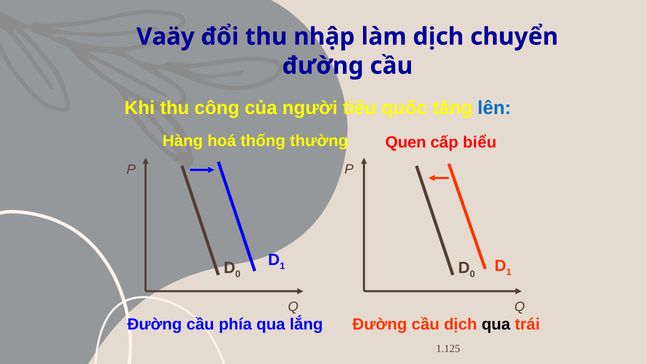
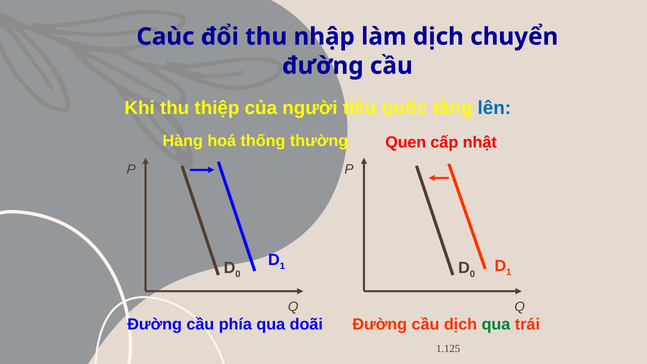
Vaäy: Vaäy -> Caùc
công: công -> thiệp
biểu: biểu -> nhật
lắng: lắng -> doãi
qua at (496, 325) colour: black -> green
